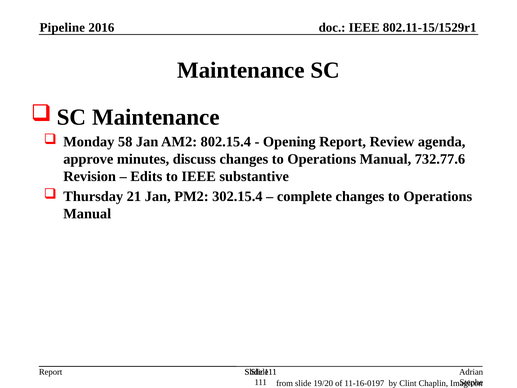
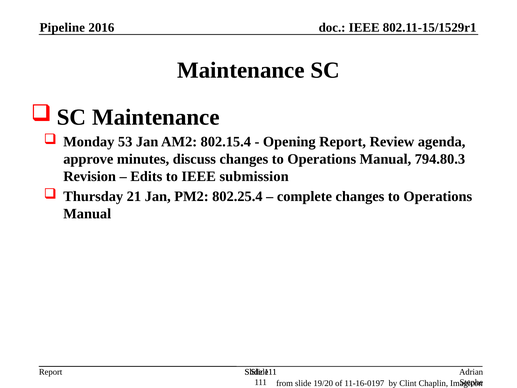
58: 58 -> 53
732.77.6: 732.77.6 -> 794.80.3
substantive: substantive -> submission
302.15.4: 302.15.4 -> 802.25.4
